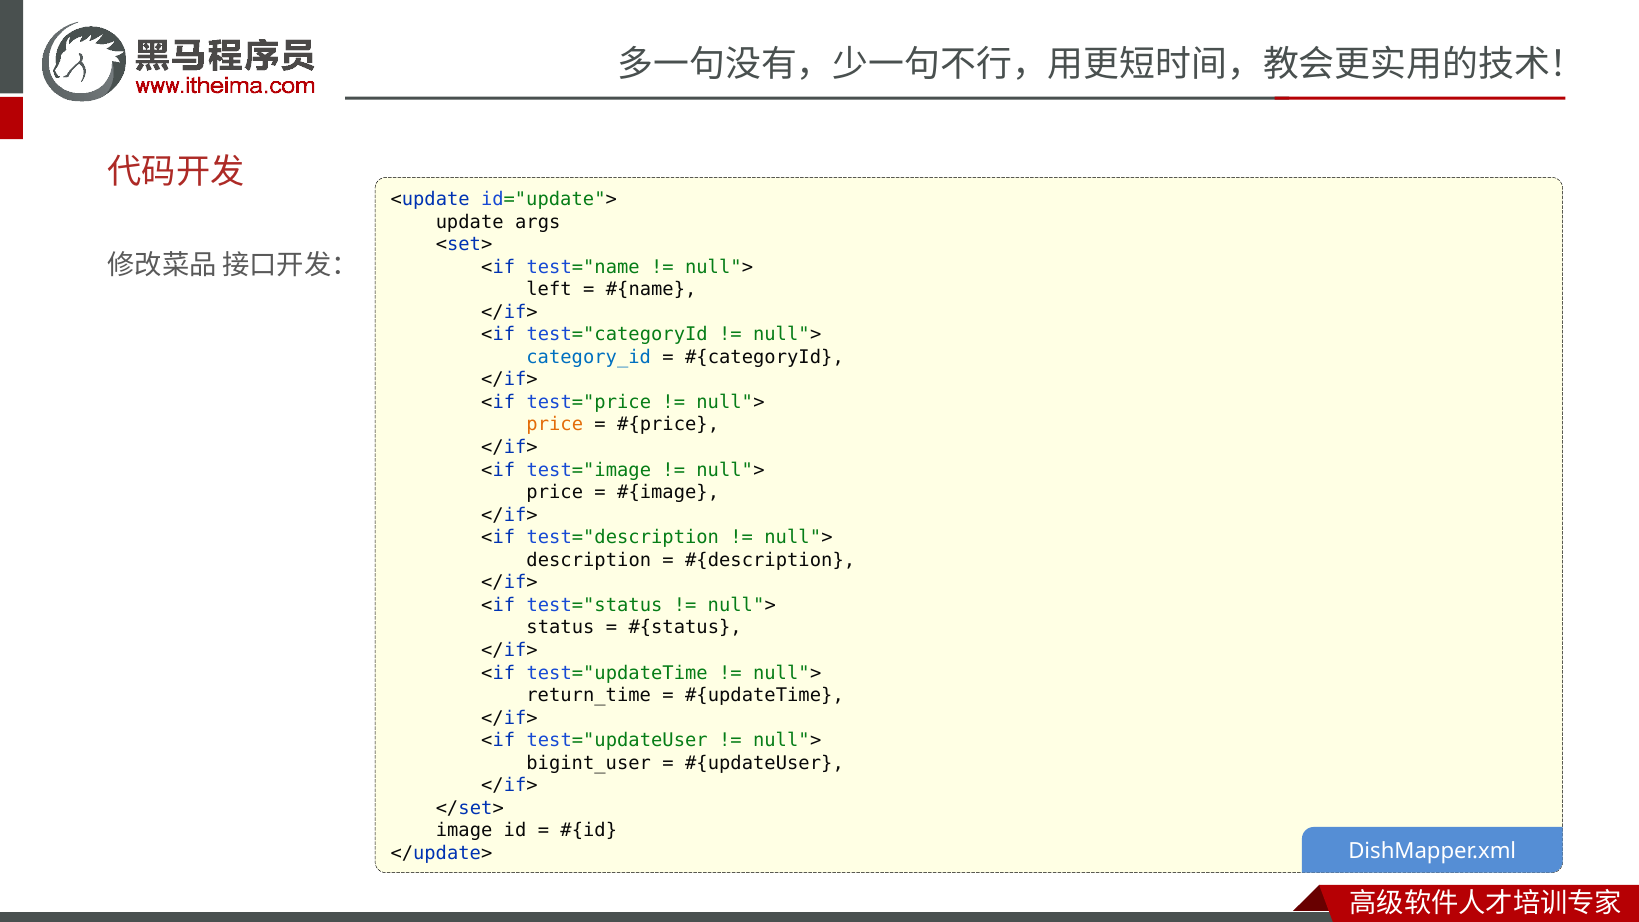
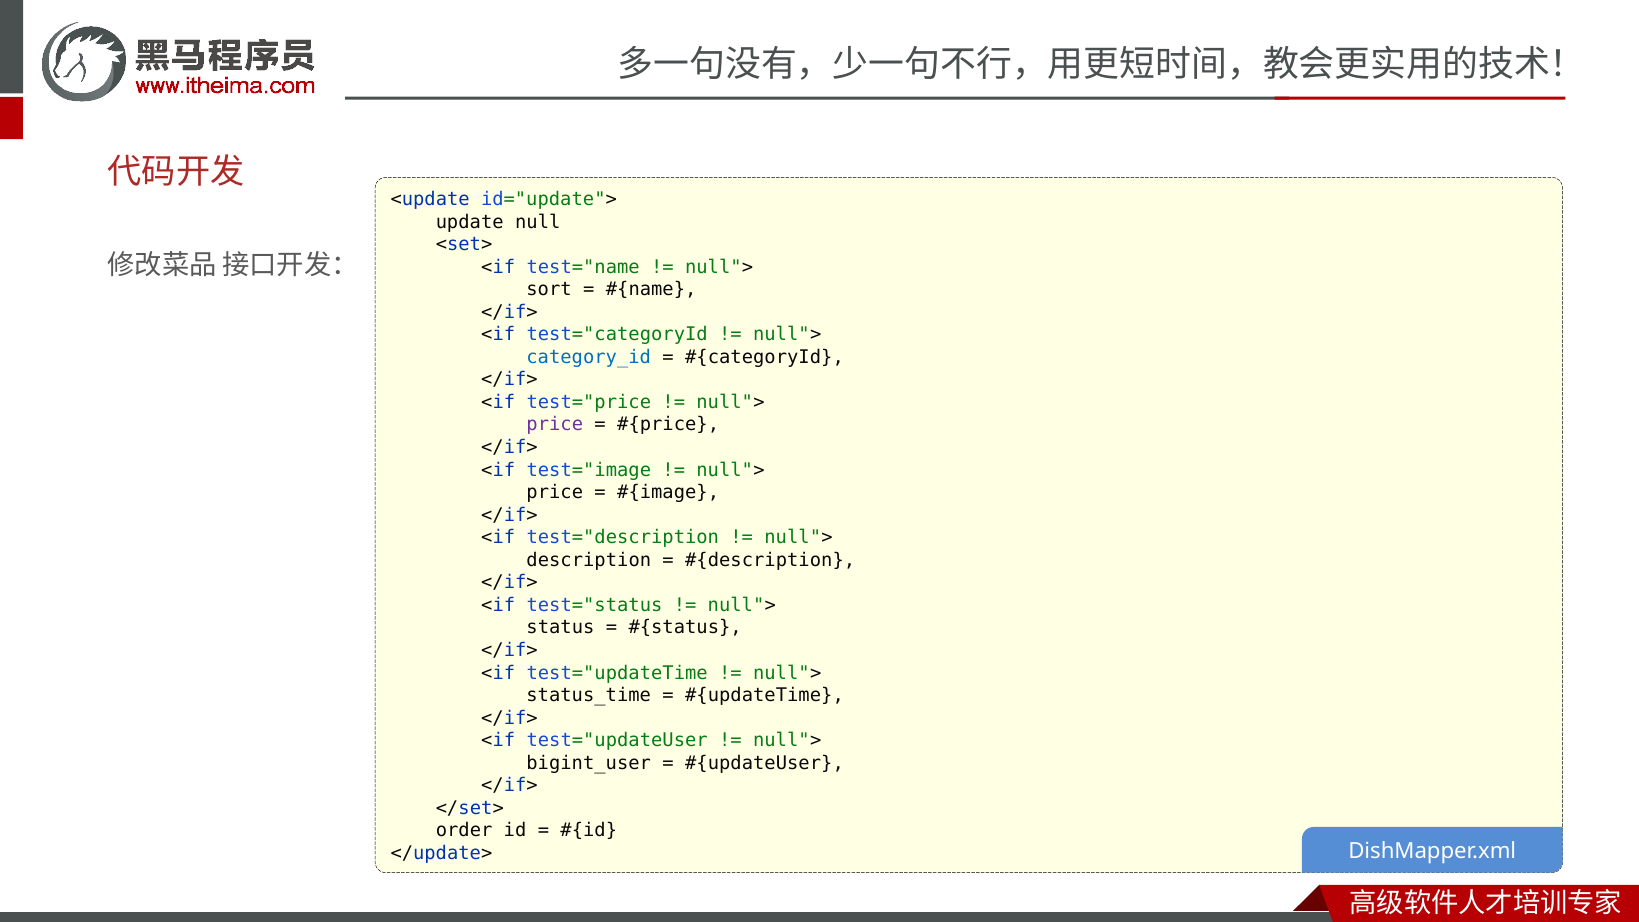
args: args -> null
left: left -> sort
price at (555, 425) colour: orange -> purple
return_time: return_time -> status_time
image: image -> order
